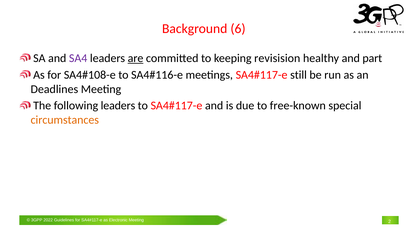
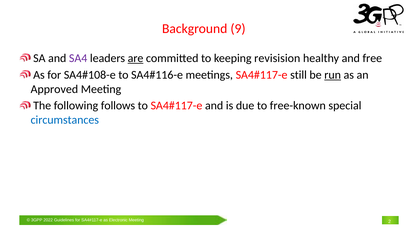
6: 6 -> 9
part: part -> free
run underline: none -> present
Deadlines: Deadlines -> Approved
following leaders: leaders -> follows
circumstances colour: orange -> blue
